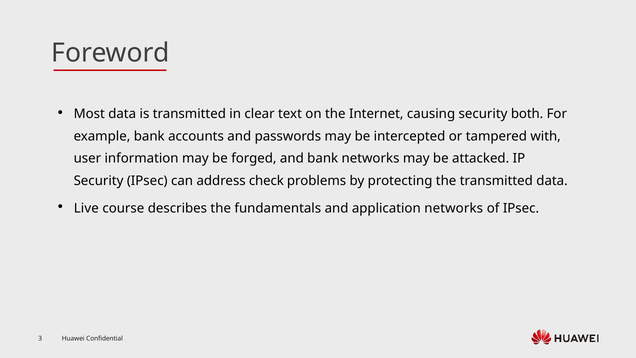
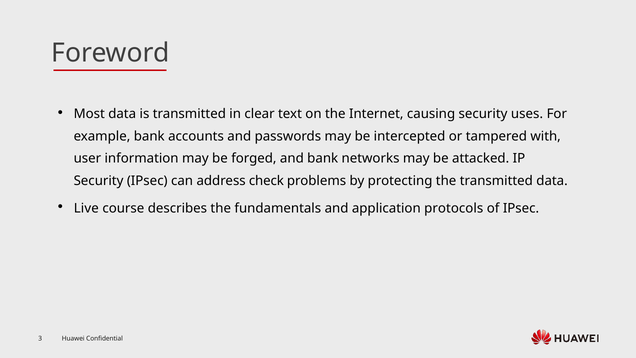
both: both -> uses
application networks: networks -> protocols
